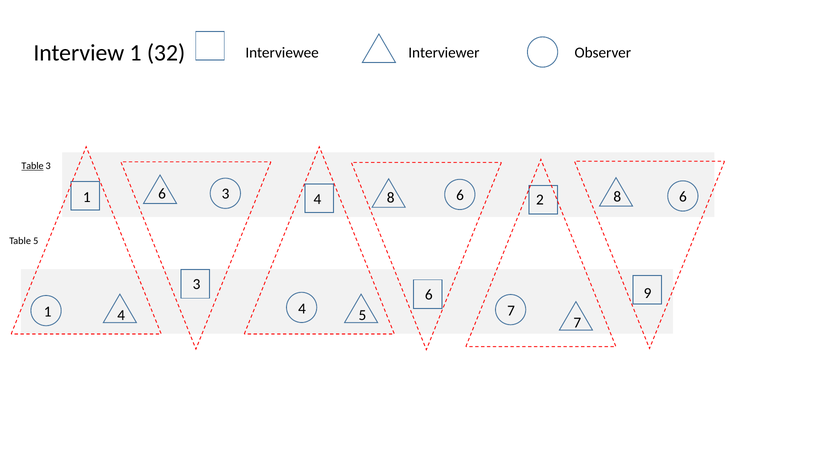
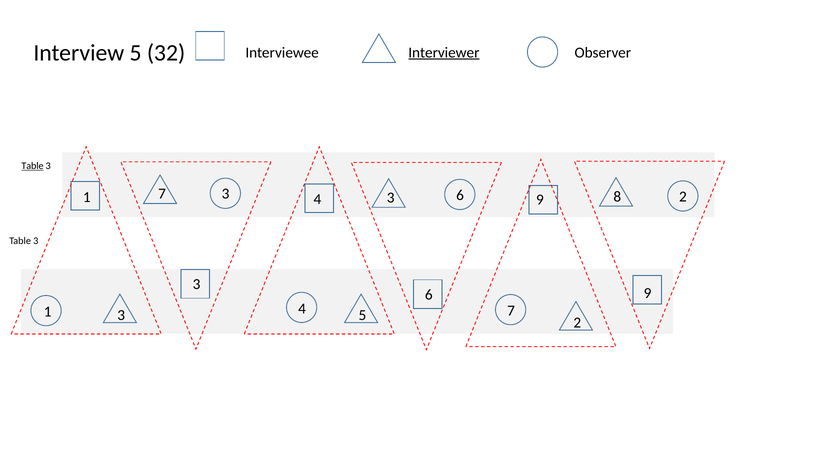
Interview 1: 1 -> 5
Interviewer underline: none -> present
1 6: 6 -> 7
3 2: 2 -> 9
6 at (683, 197): 6 -> 2
4 8: 8 -> 3
5 at (36, 241): 5 -> 3
1 4: 4 -> 3
5 7: 7 -> 2
